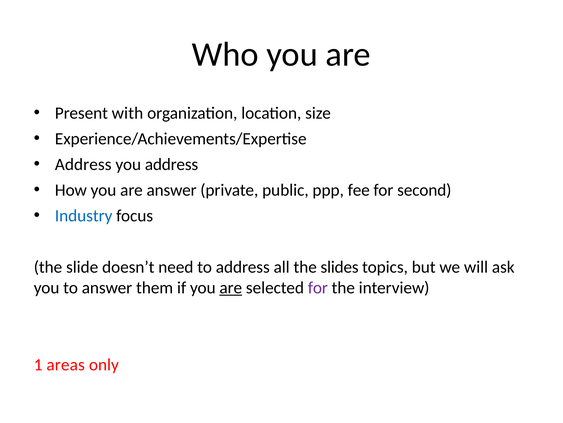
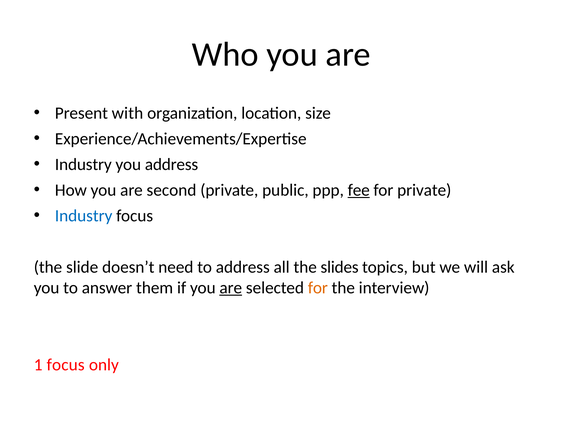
Address at (83, 164): Address -> Industry
are answer: answer -> second
fee underline: none -> present
for second: second -> private
for at (318, 287) colour: purple -> orange
1 areas: areas -> focus
